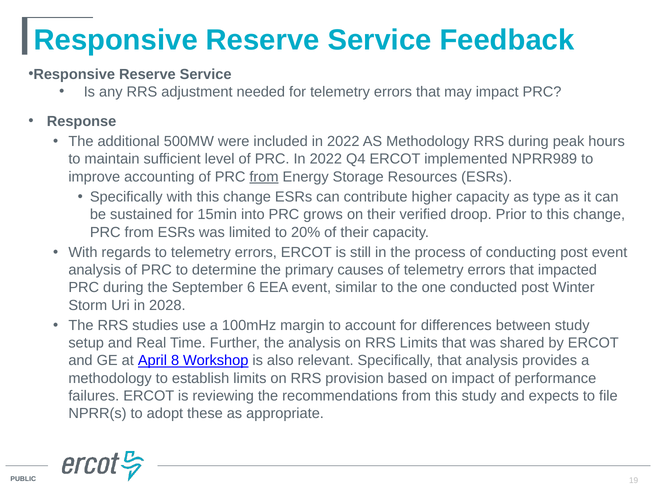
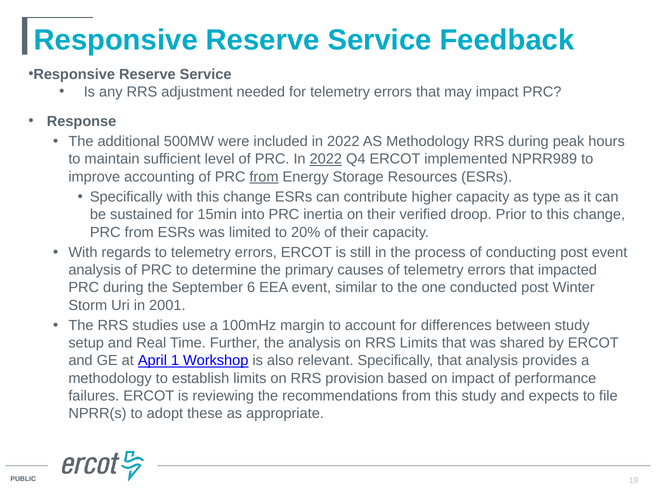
2022 at (326, 159) underline: none -> present
grows: grows -> inertia
2028: 2028 -> 2001
8: 8 -> 1
